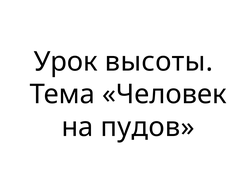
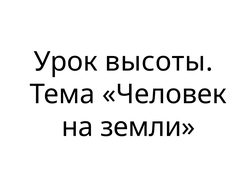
пудов: пудов -> земли
